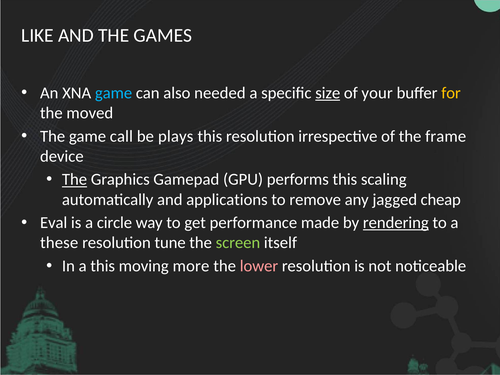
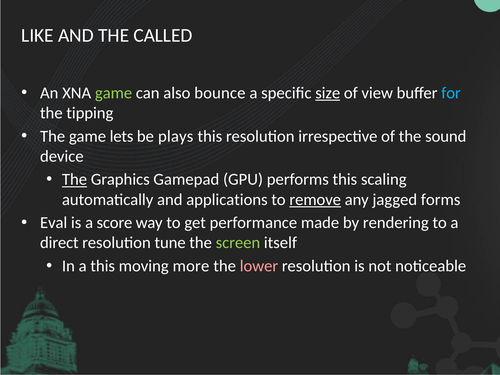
GAMES: GAMES -> CALLED
game at (114, 93) colour: light blue -> light green
needed: needed -> bounce
your: your -> view
for colour: yellow -> light blue
moved: moved -> tipping
call: call -> lets
frame: frame -> sound
remove underline: none -> present
cheap: cheap -> forms
circle: circle -> score
rendering underline: present -> none
these: these -> direct
